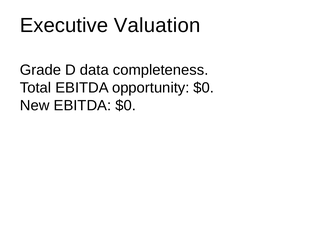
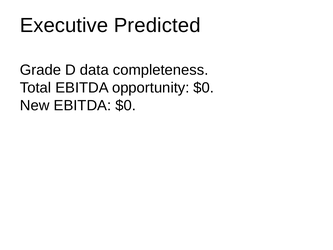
Valuation: Valuation -> Predicted
